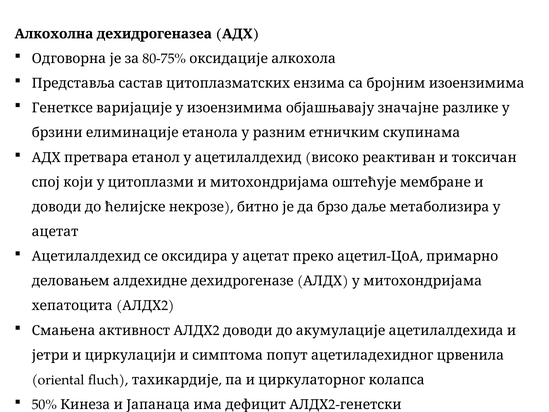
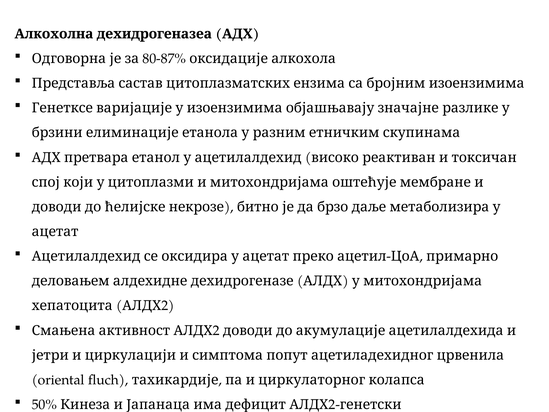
80-75%: 80-75% -> 80-87%
